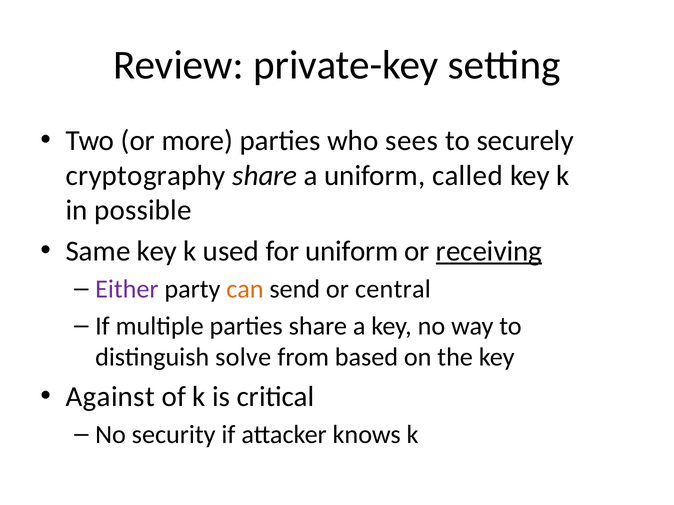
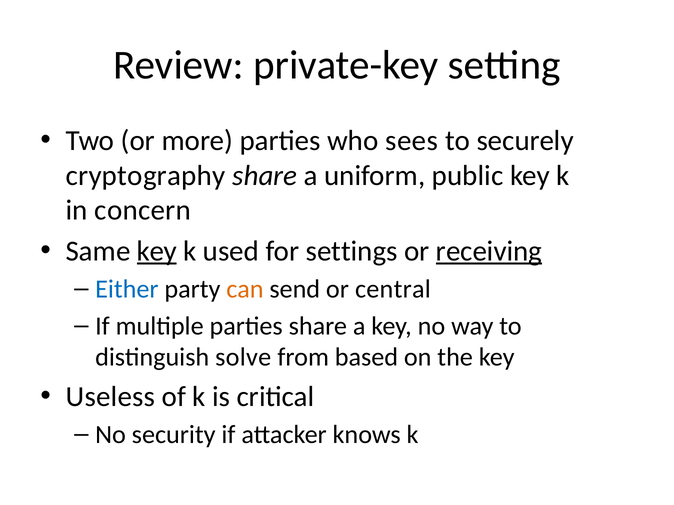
called: called -> public
possible: possible -> concern
key at (157, 251) underline: none -> present
for uniform: uniform -> settings
Either colour: purple -> blue
Against: Against -> Useless
